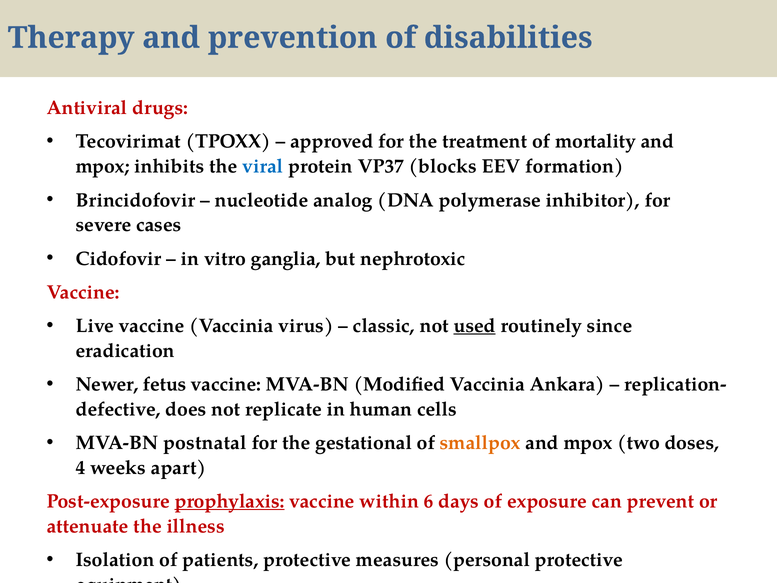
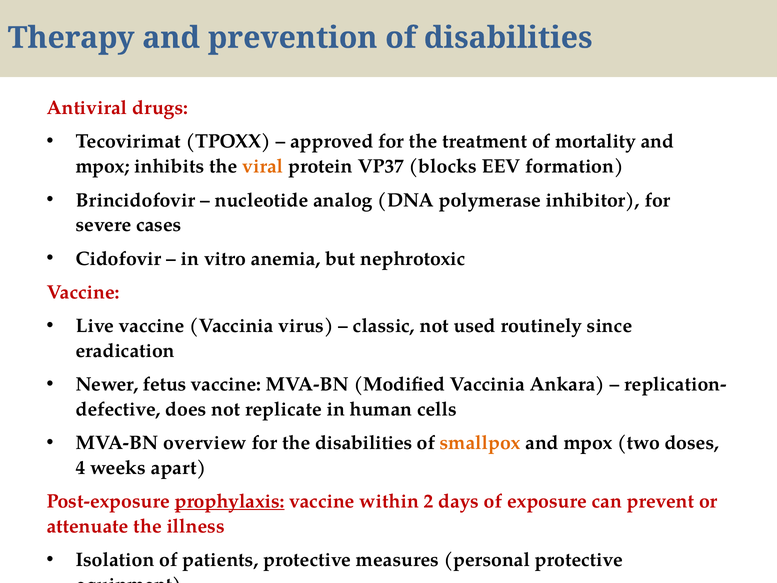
viral colour: blue -> orange
ganglia: ganglia -> anemia
used underline: present -> none
postnatal: postnatal -> overview
the gestational: gestational -> disabilities
6: 6 -> 2
